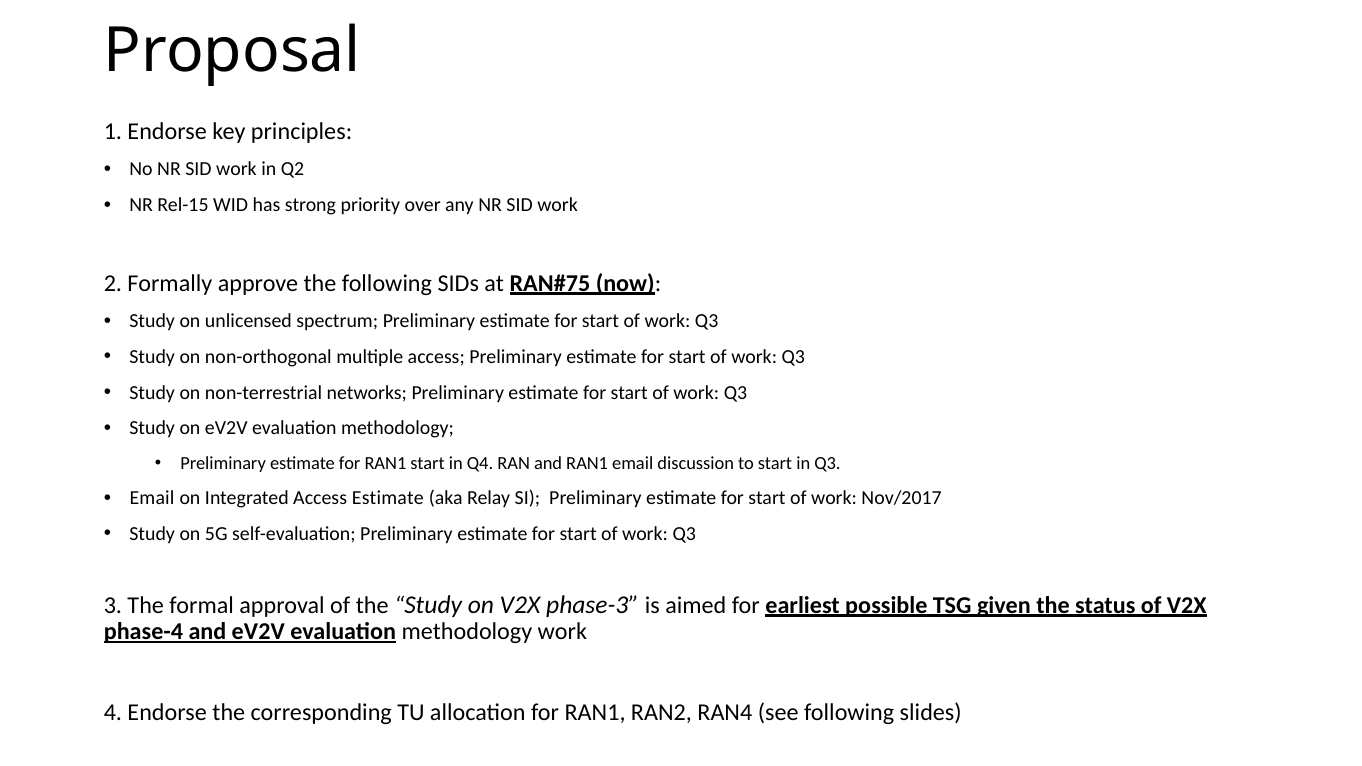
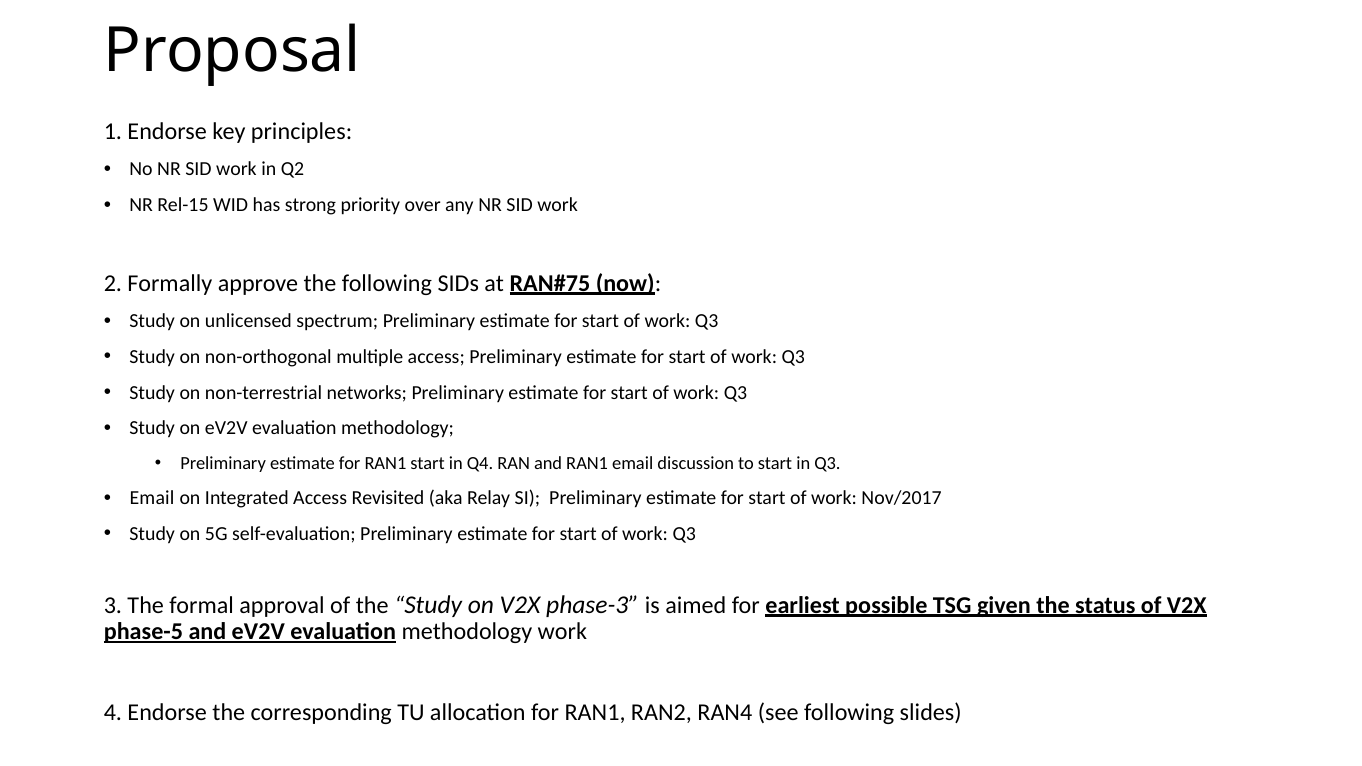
Access Estimate: Estimate -> Revisited
phase-4: phase-4 -> phase-5
